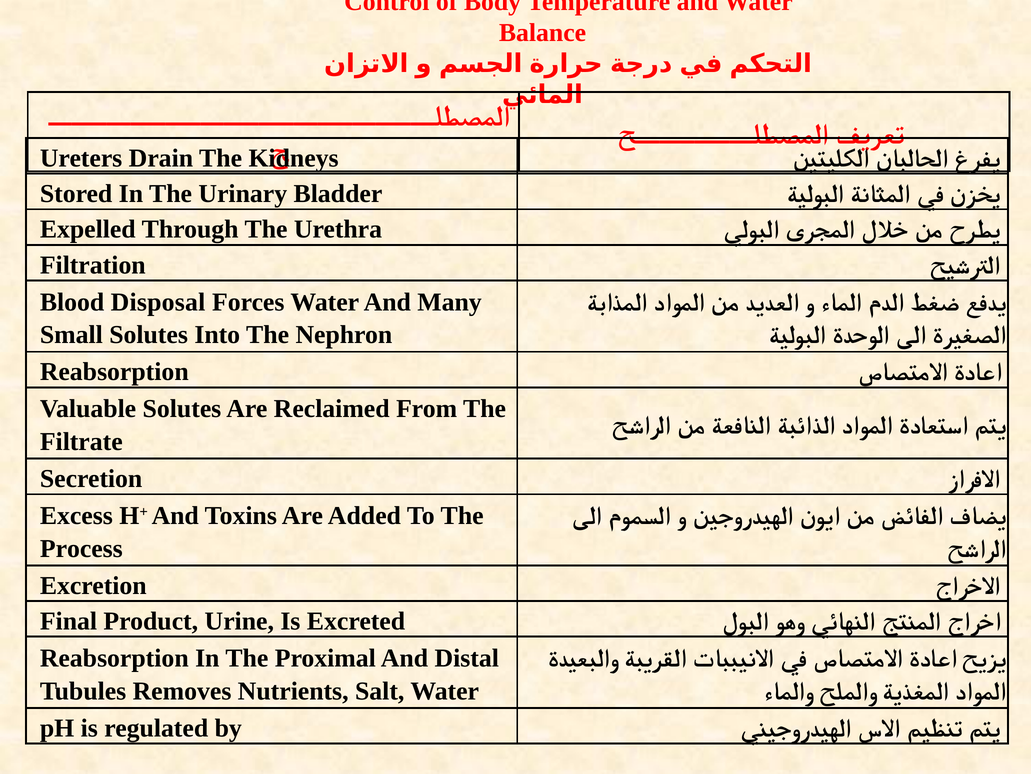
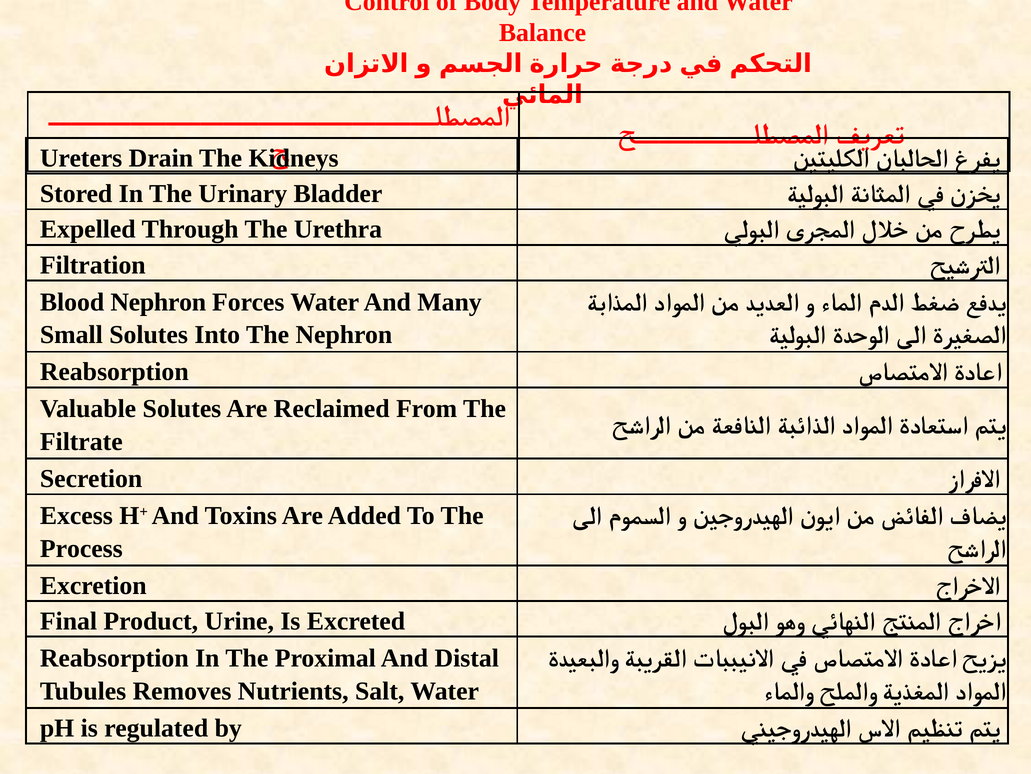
Blood Disposal: Disposal -> Nephron
